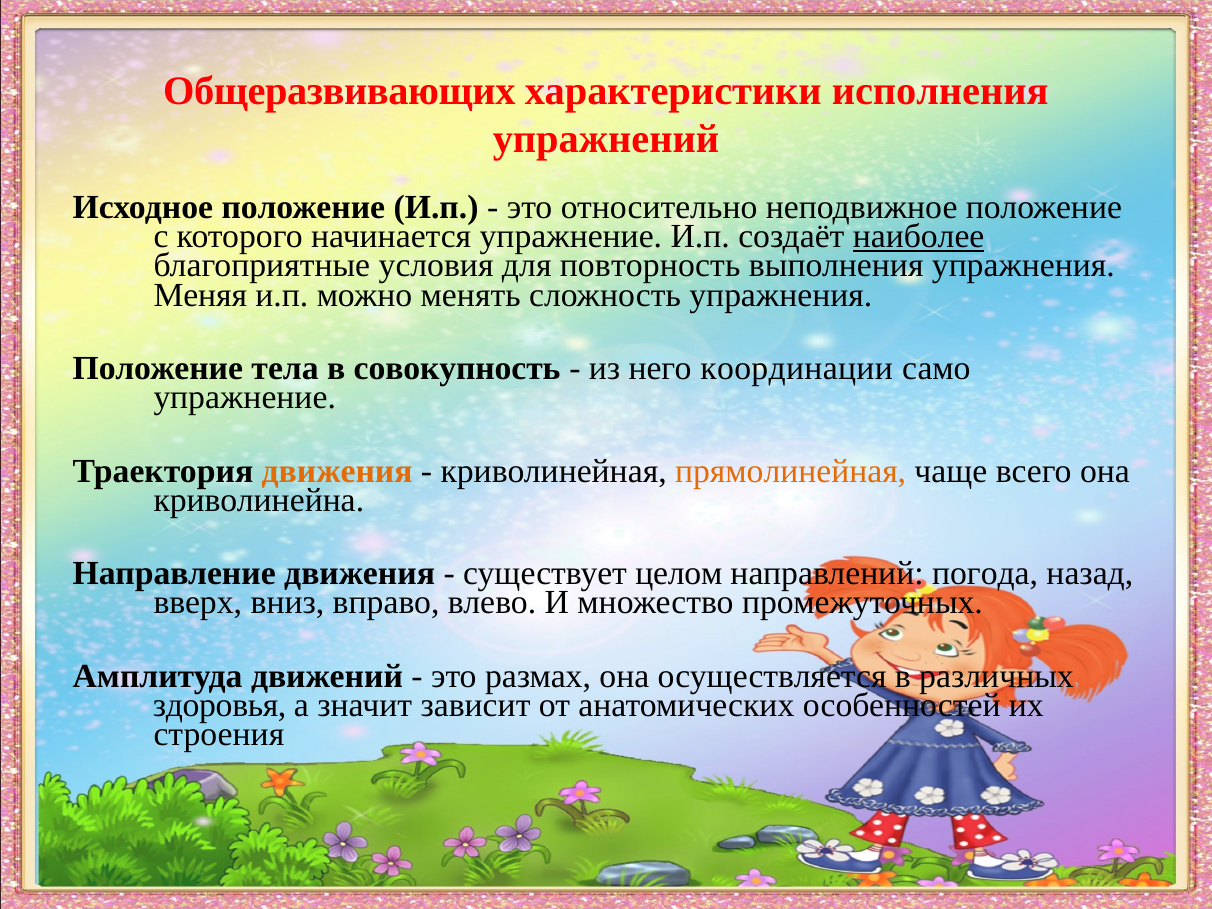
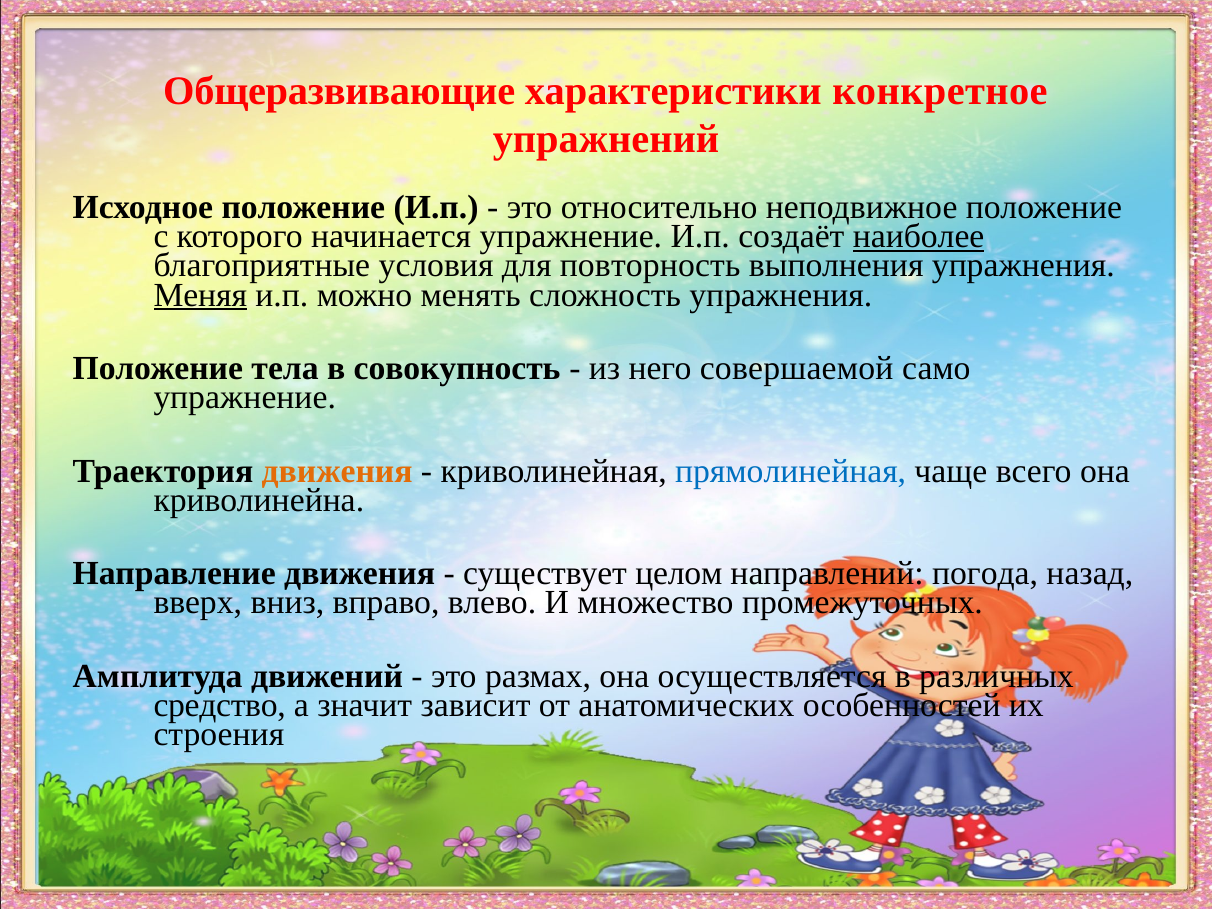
Общеразвивающих: Общеразвивающих -> Общеразвивающие
исполнения: исполнения -> конкретное
Меняя underline: none -> present
координации: координации -> совершаемой
прямолинейная colour: orange -> blue
здоровья: здоровья -> средство
